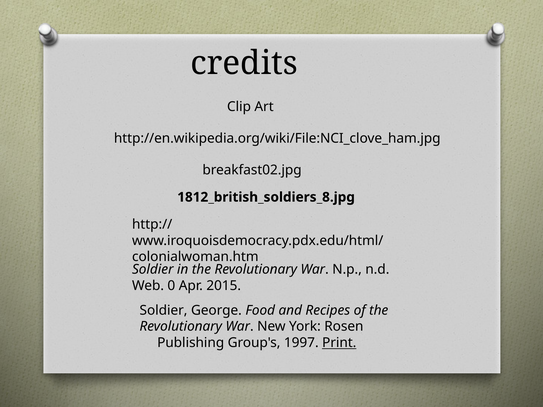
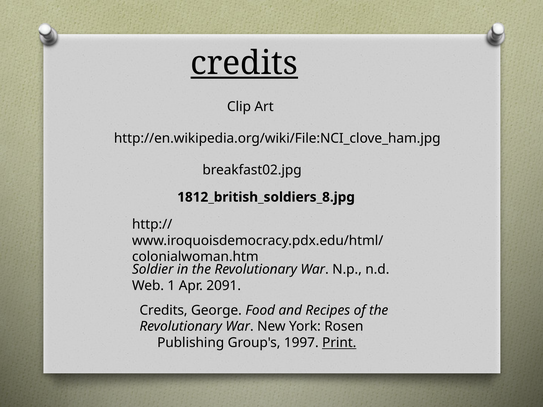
credits at (244, 63) underline: none -> present
0: 0 -> 1
2015: 2015 -> 2091
Soldier at (163, 310): Soldier -> Credits
